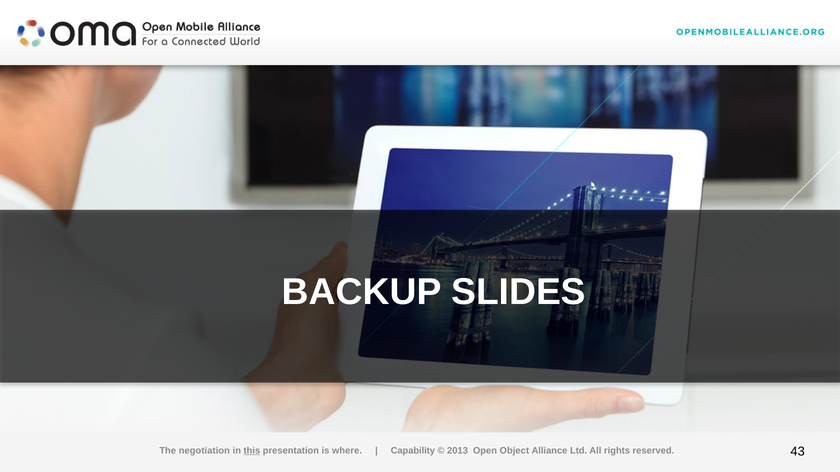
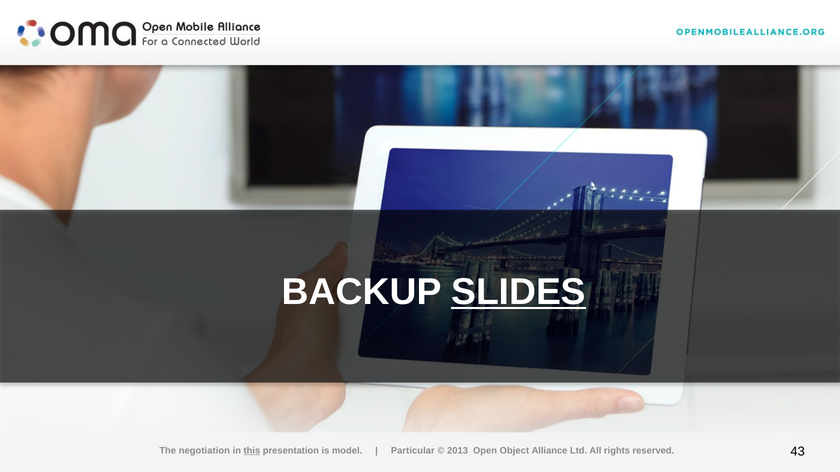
SLIDES underline: none -> present
where: where -> model
Capability: Capability -> Particular
